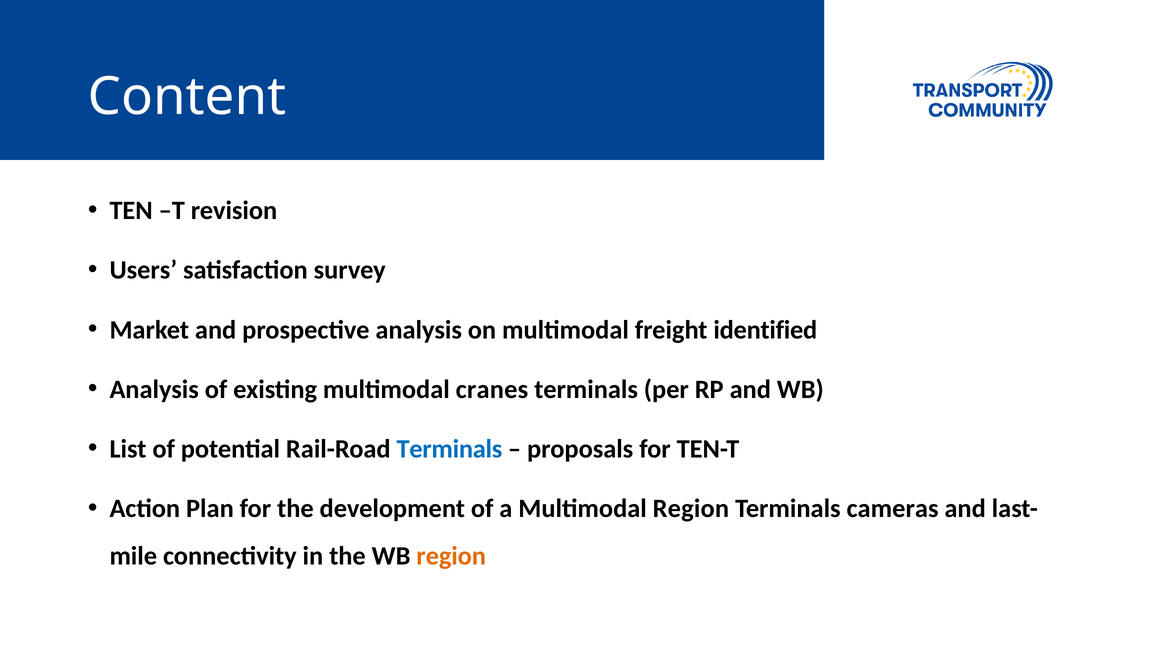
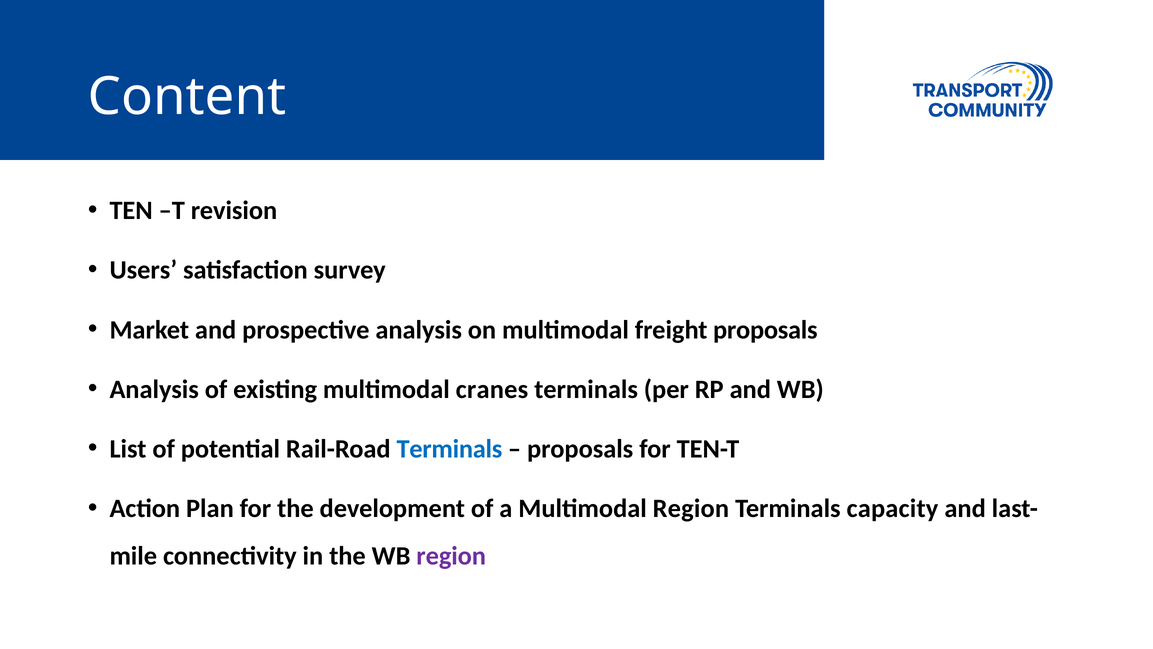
freight identified: identified -> proposals
cameras: cameras -> capacity
region at (451, 556) colour: orange -> purple
